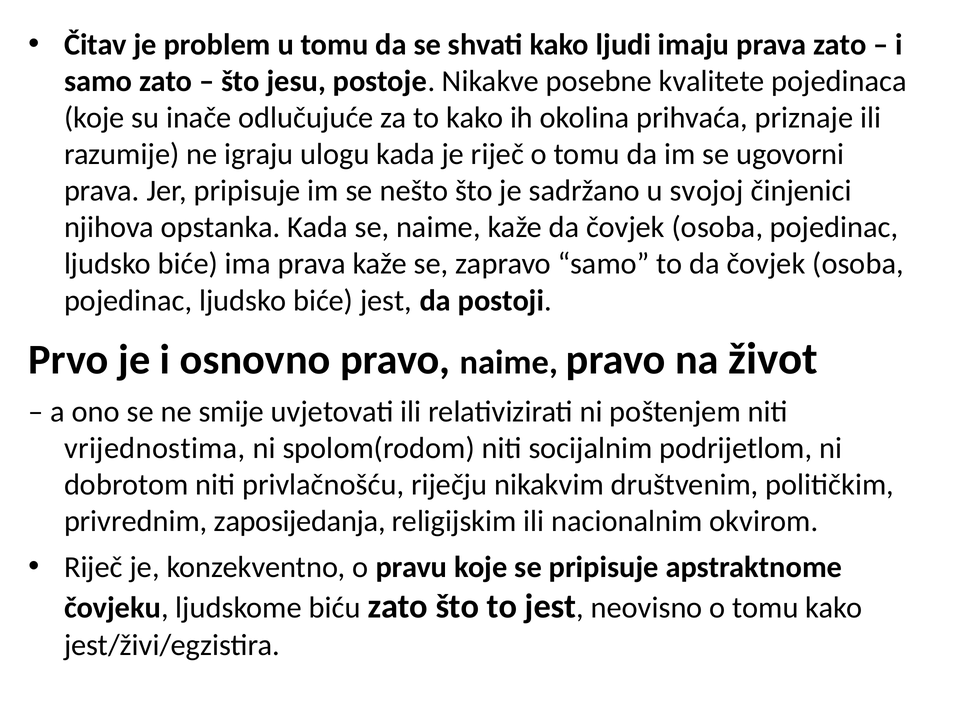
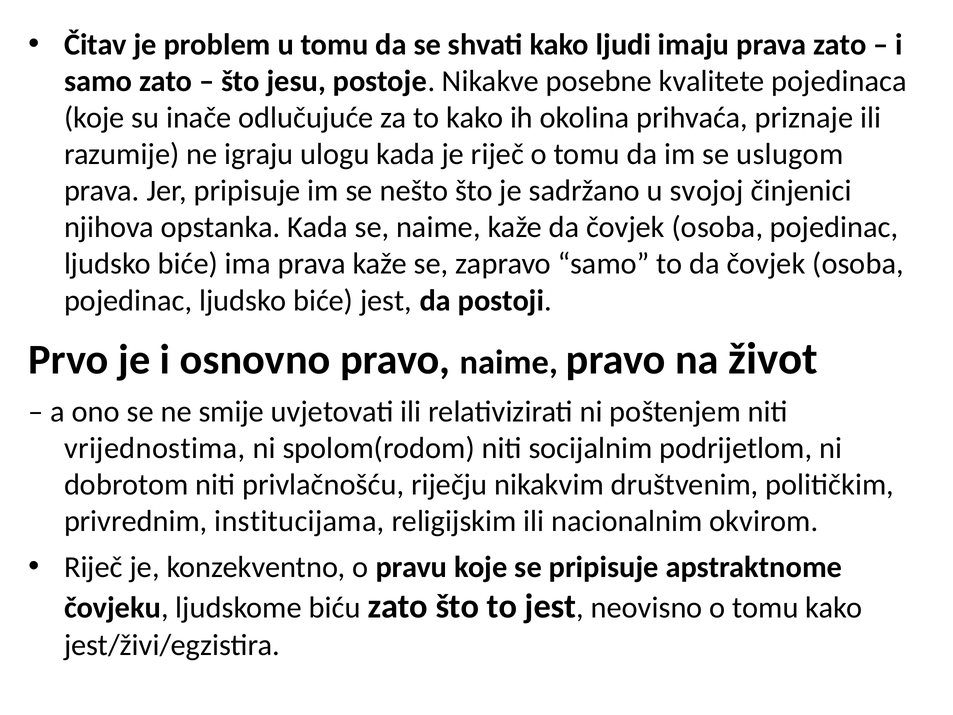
ugovorni: ugovorni -> uslugom
zaposijedanja: zaposijedanja -> institucijama
